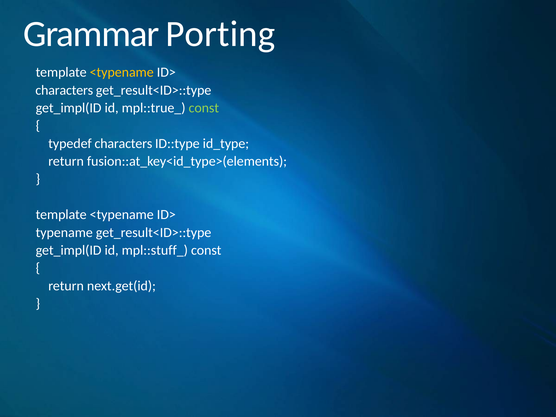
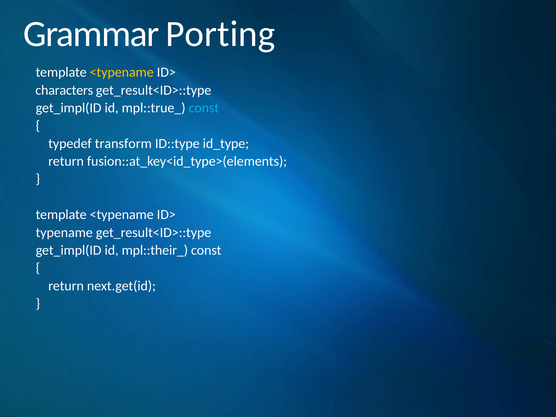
const at (204, 108) colour: light green -> light blue
typedef characters: characters -> transform
mpl::stuff_: mpl::stuff_ -> mpl::their_
